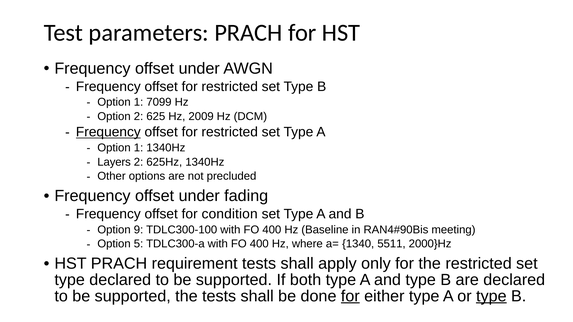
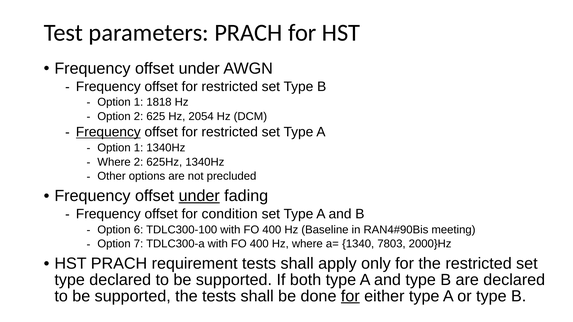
7099: 7099 -> 1818
2009: 2009 -> 2054
Layers at (114, 162): Layers -> Where
under at (199, 196) underline: none -> present
9: 9 -> 6
5: 5 -> 7
5511: 5511 -> 7803
type at (491, 296) underline: present -> none
